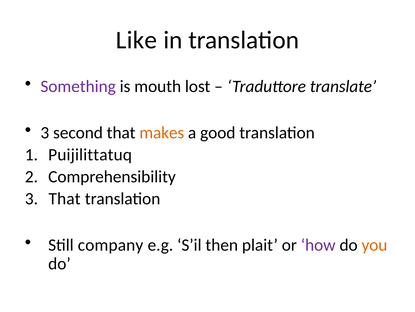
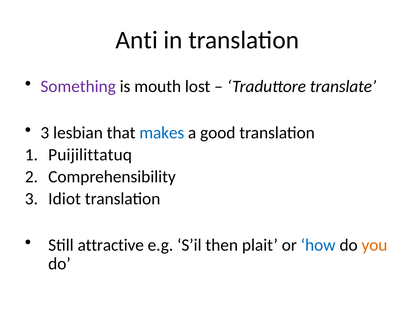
Like: Like -> Anti
second: second -> lesbian
makes colour: orange -> blue
3 That: That -> Idiot
company: company -> attractive
how colour: purple -> blue
